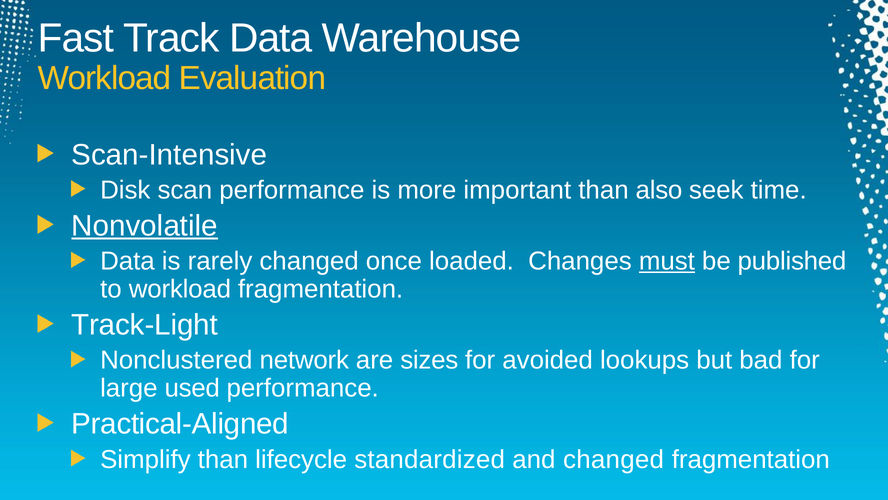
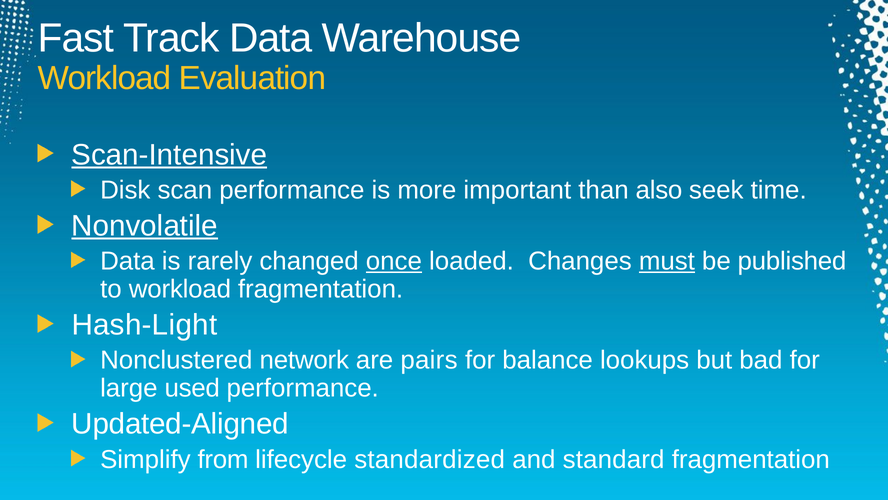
Scan-Intensive underline: none -> present
once underline: none -> present
Track-Light: Track-Light -> Hash-Light
sizes: sizes -> pairs
avoided: avoided -> balance
Practical-Aligned: Practical-Aligned -> Updated-Aligned
Simplify than: than -> from
and changed: changed -> standard
